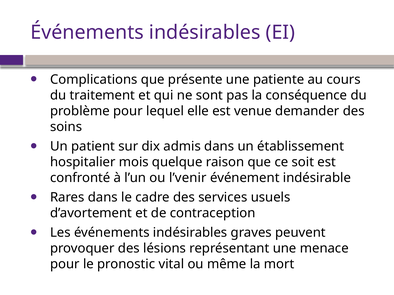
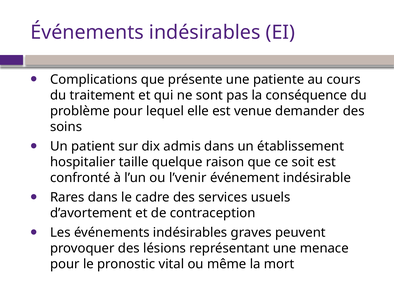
mois: mois -> taille
